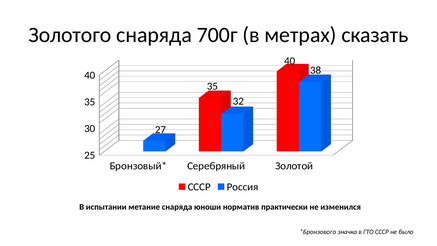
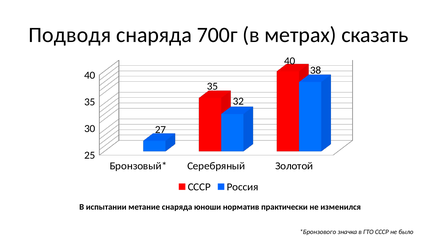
Золотого: Золотого -> Подводя
